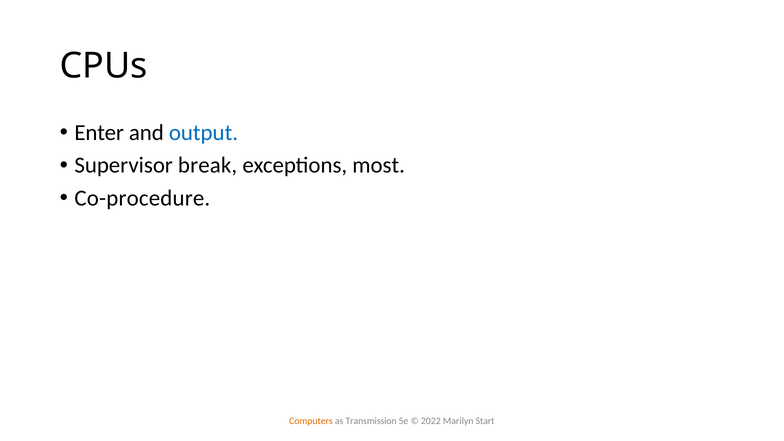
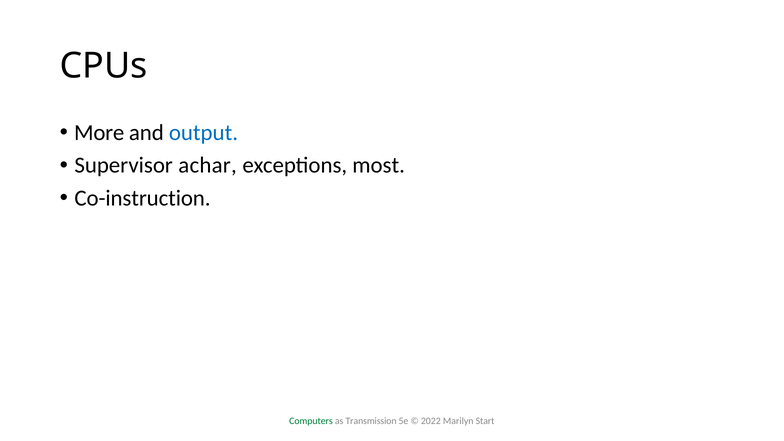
Enter: Enter -> More
break: break -> achar
Co-procedure: Co-procedure -> Co-instruction
Computers colour: orange -> green
